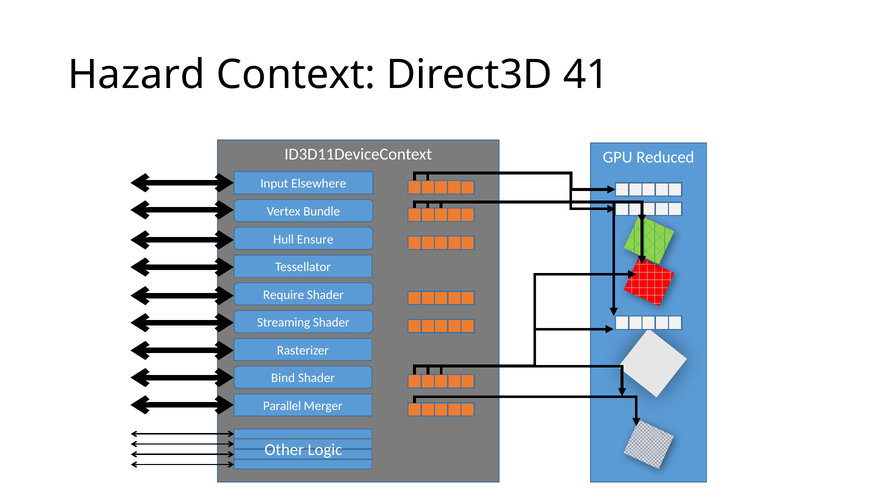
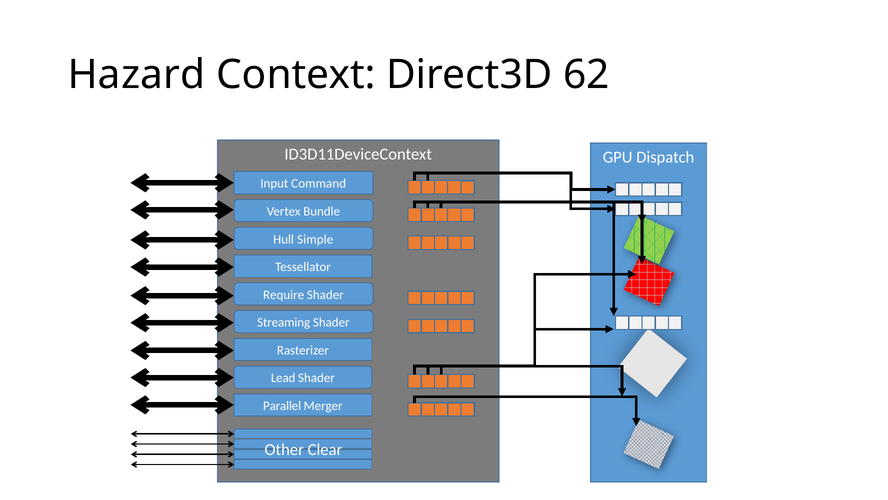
41: 41 -> 62
Reduced: Reduced -> Dispatch
Elsewhere: Elsewhere -> Command
Ensure: Ensure -> Simple
Bind: Bind -> Lead
Logic: Logic -> Clear
